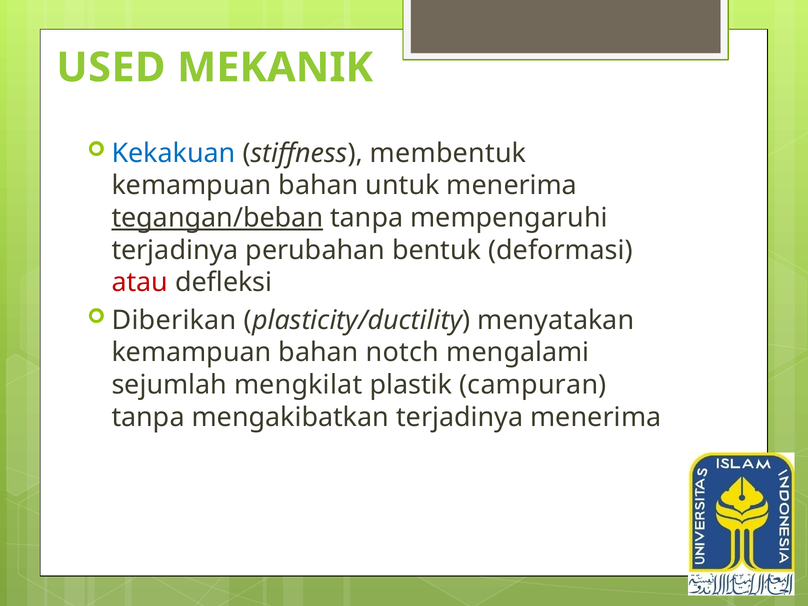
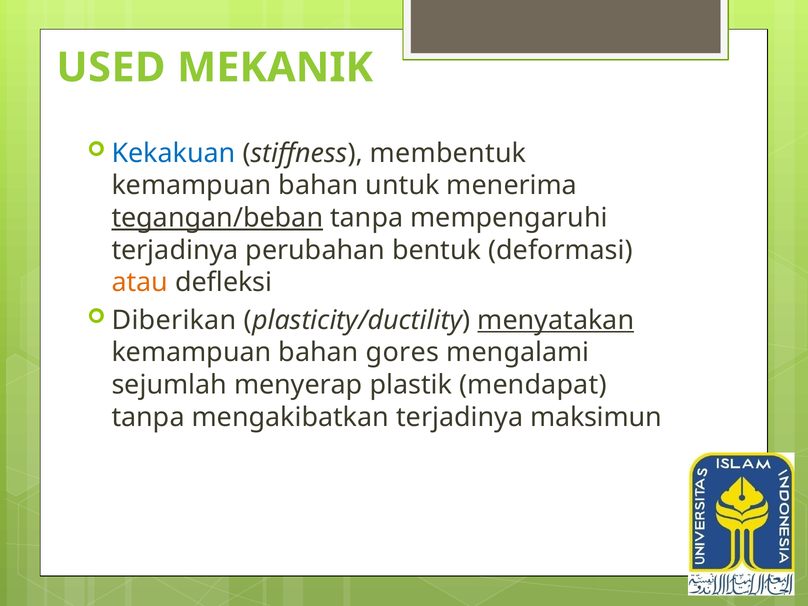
atau colour: red -> orange
menyatakan underline: none -> present
notch: notch -> gores
mengkilat: mengkilat -> menyerap
campuran: campuran -> mendapat
terjadinya menerima: menerima -> maksimun
